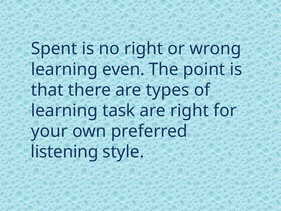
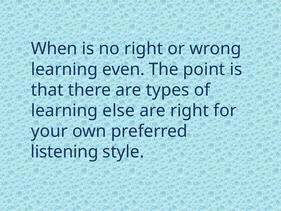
Spent: Spent -> When
task: task -> else
